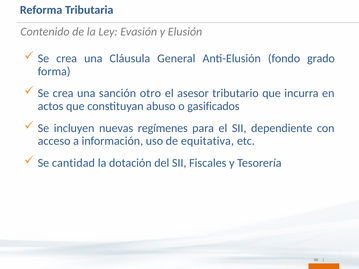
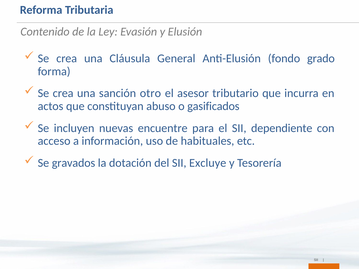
regímenes: regímenes -> encuentre
equitativa: equitativa -> habituales
cantidad: cantidad -> gravados
Fiscales: Fiscales -> Excluye
